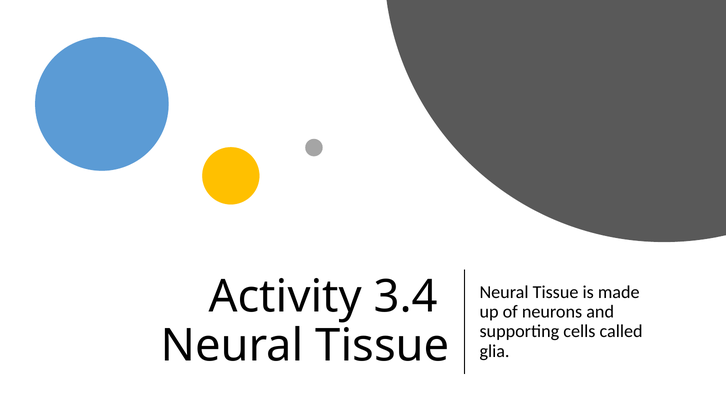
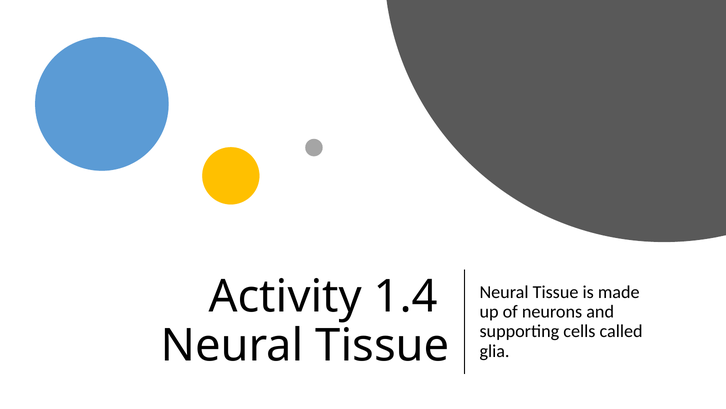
3.4: 3.4 -> 1.4
